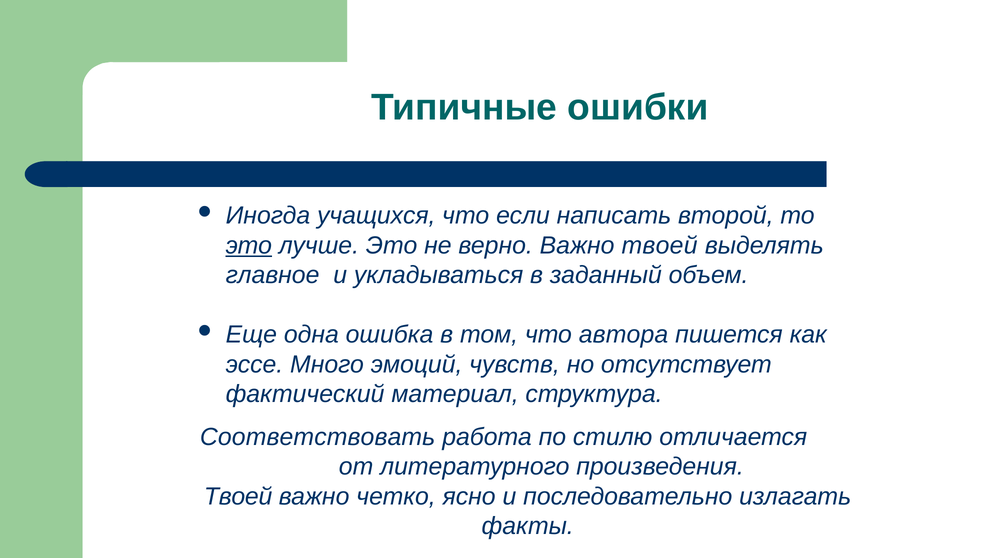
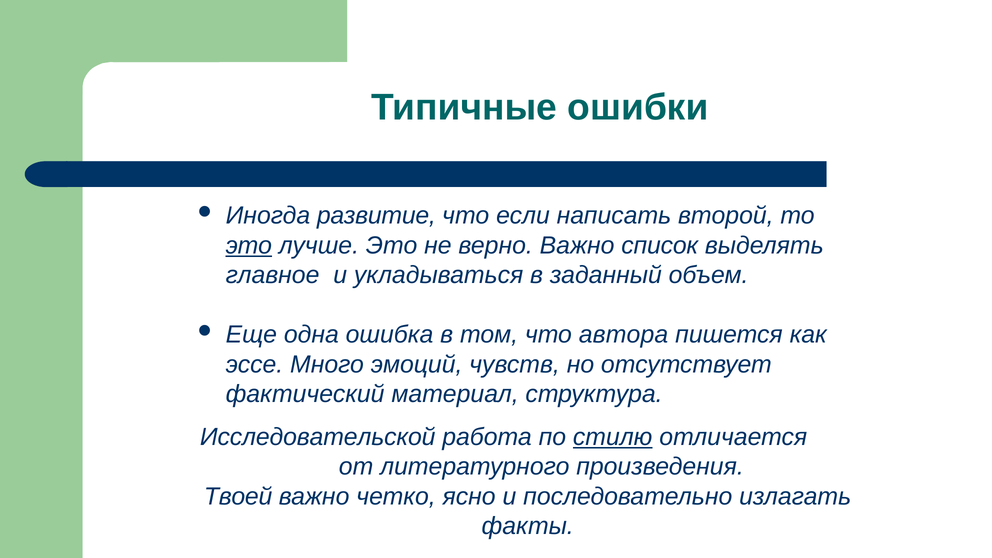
учащихся: учащихся -> развитие
Важно твоей: твоей -> список
Соответствовать: Соответствовать -> Исследовательской
стилю underline: none -> present
